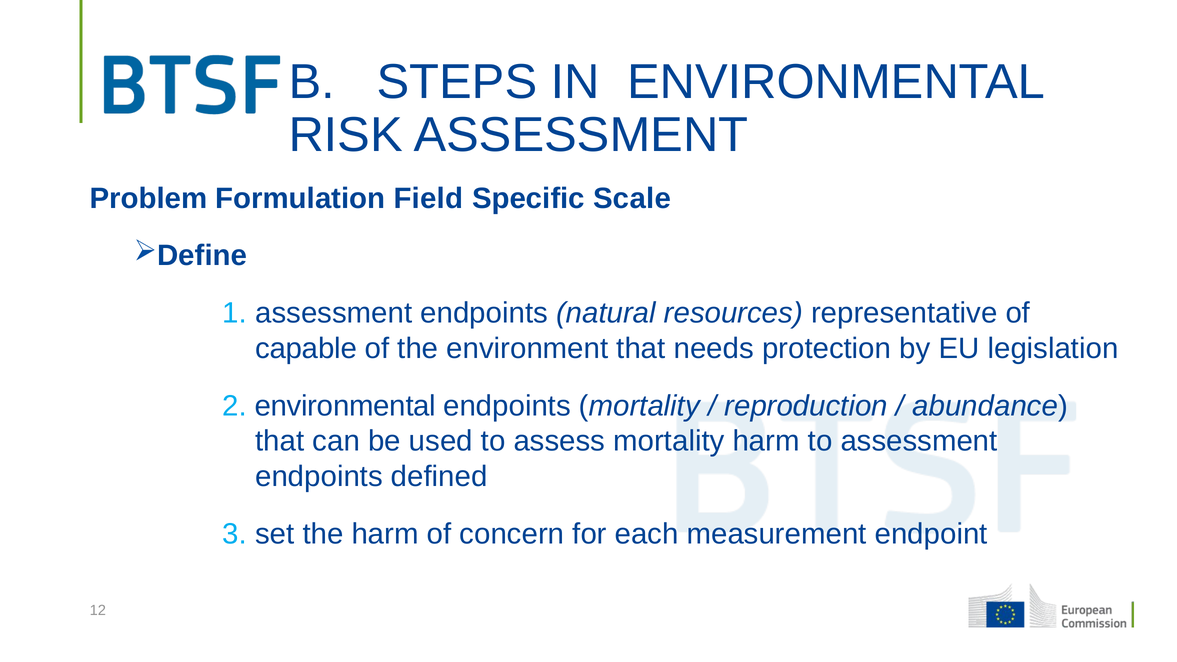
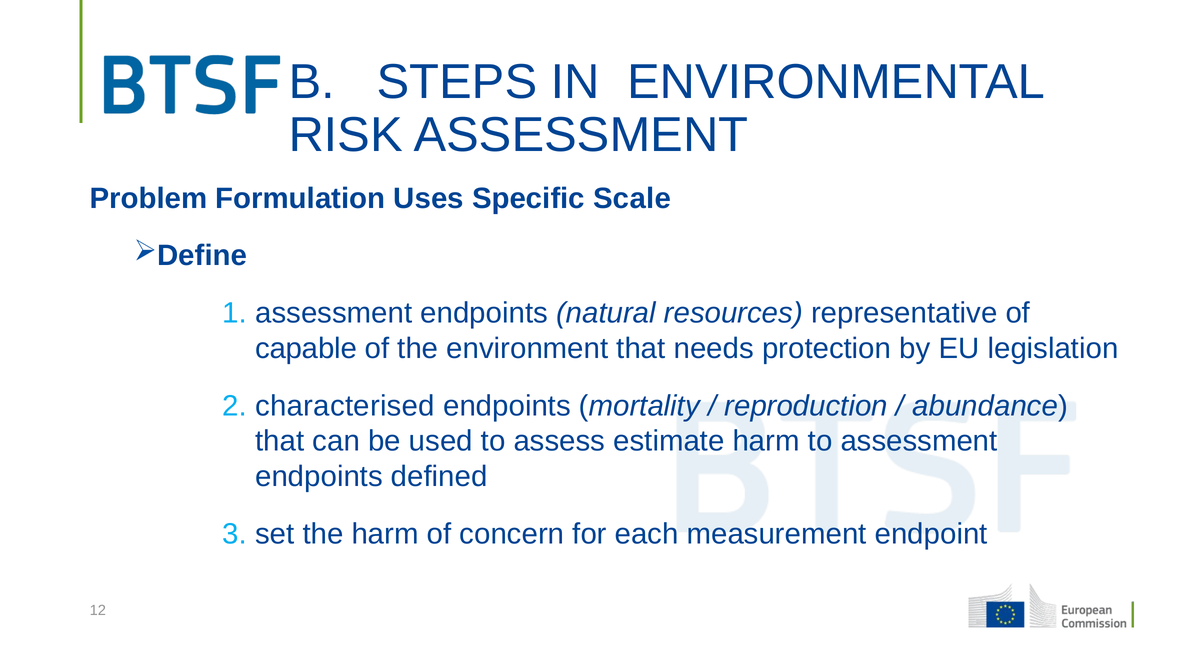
Field: Field -> Uses
environmental at (345, 406): environmental -> characterised
assess mortality: mortality -> estimate
